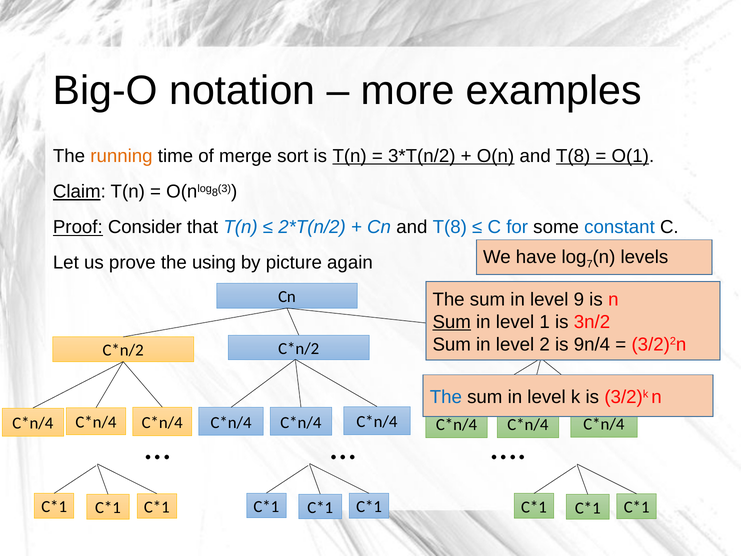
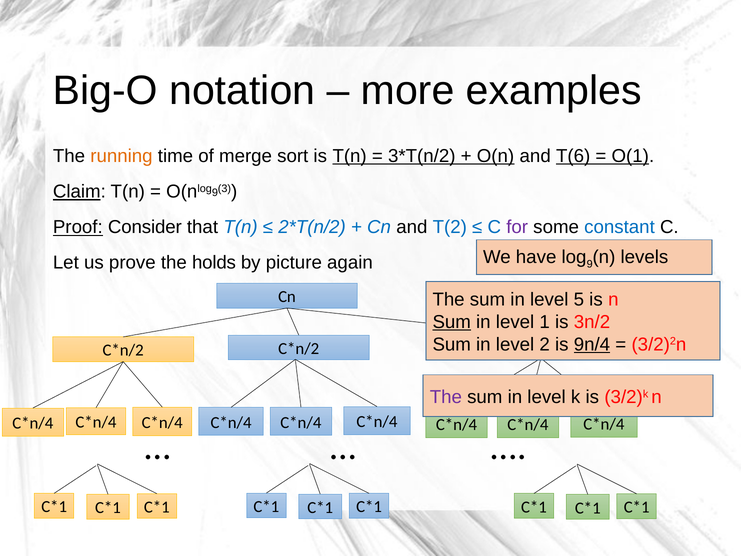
O(n and T(8: T(8 -> T(6
8 at (215, 193): 8 -> 9
Cn and T(8: T(8 -> T(2
for colour: blue -> purple
7 at (590, 264): 7 -> 9
using: using -> holds
9: 9 -> 5
9n/4 underline: none -> present
The at (446, 397) colour: blue -> purple
